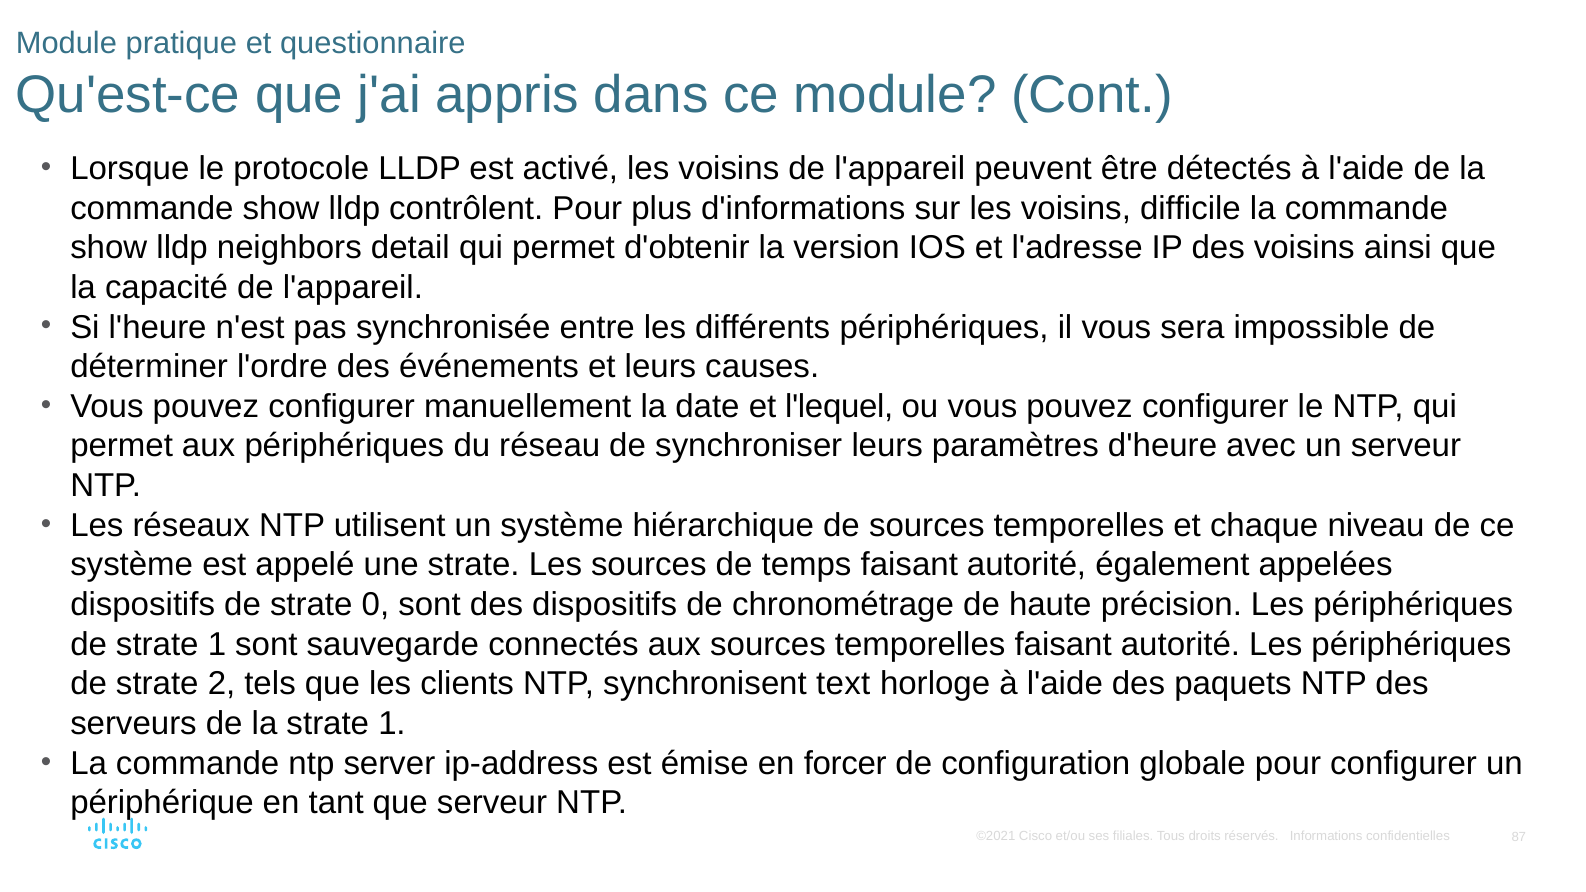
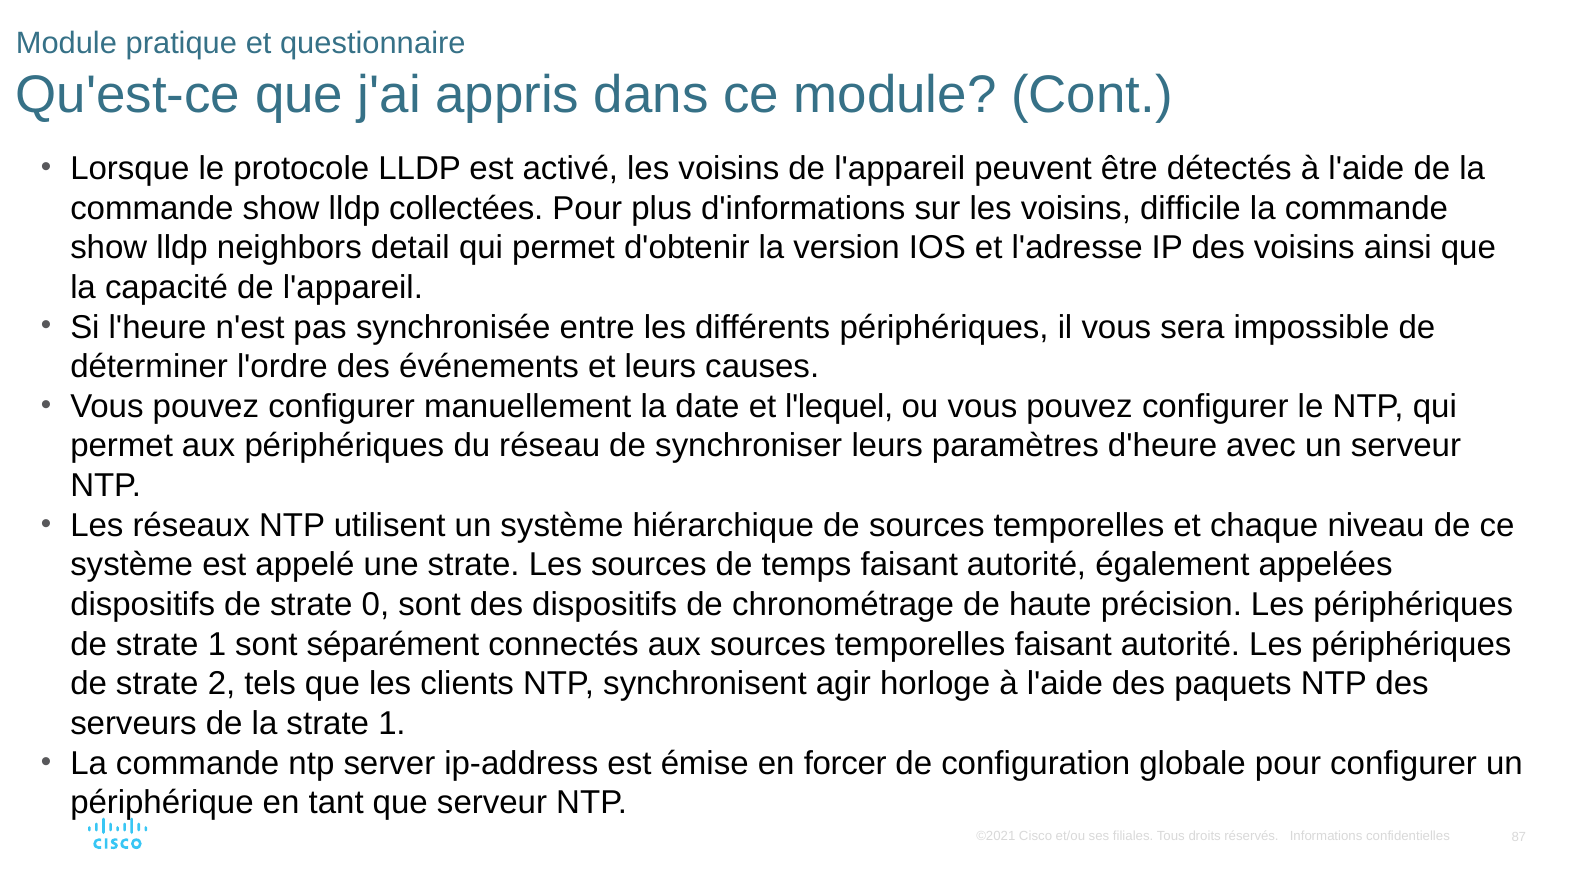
contrôlent: contrôlent -> collectées
sauvegarde: sauvegarde -> séparément
text: text -> agir
